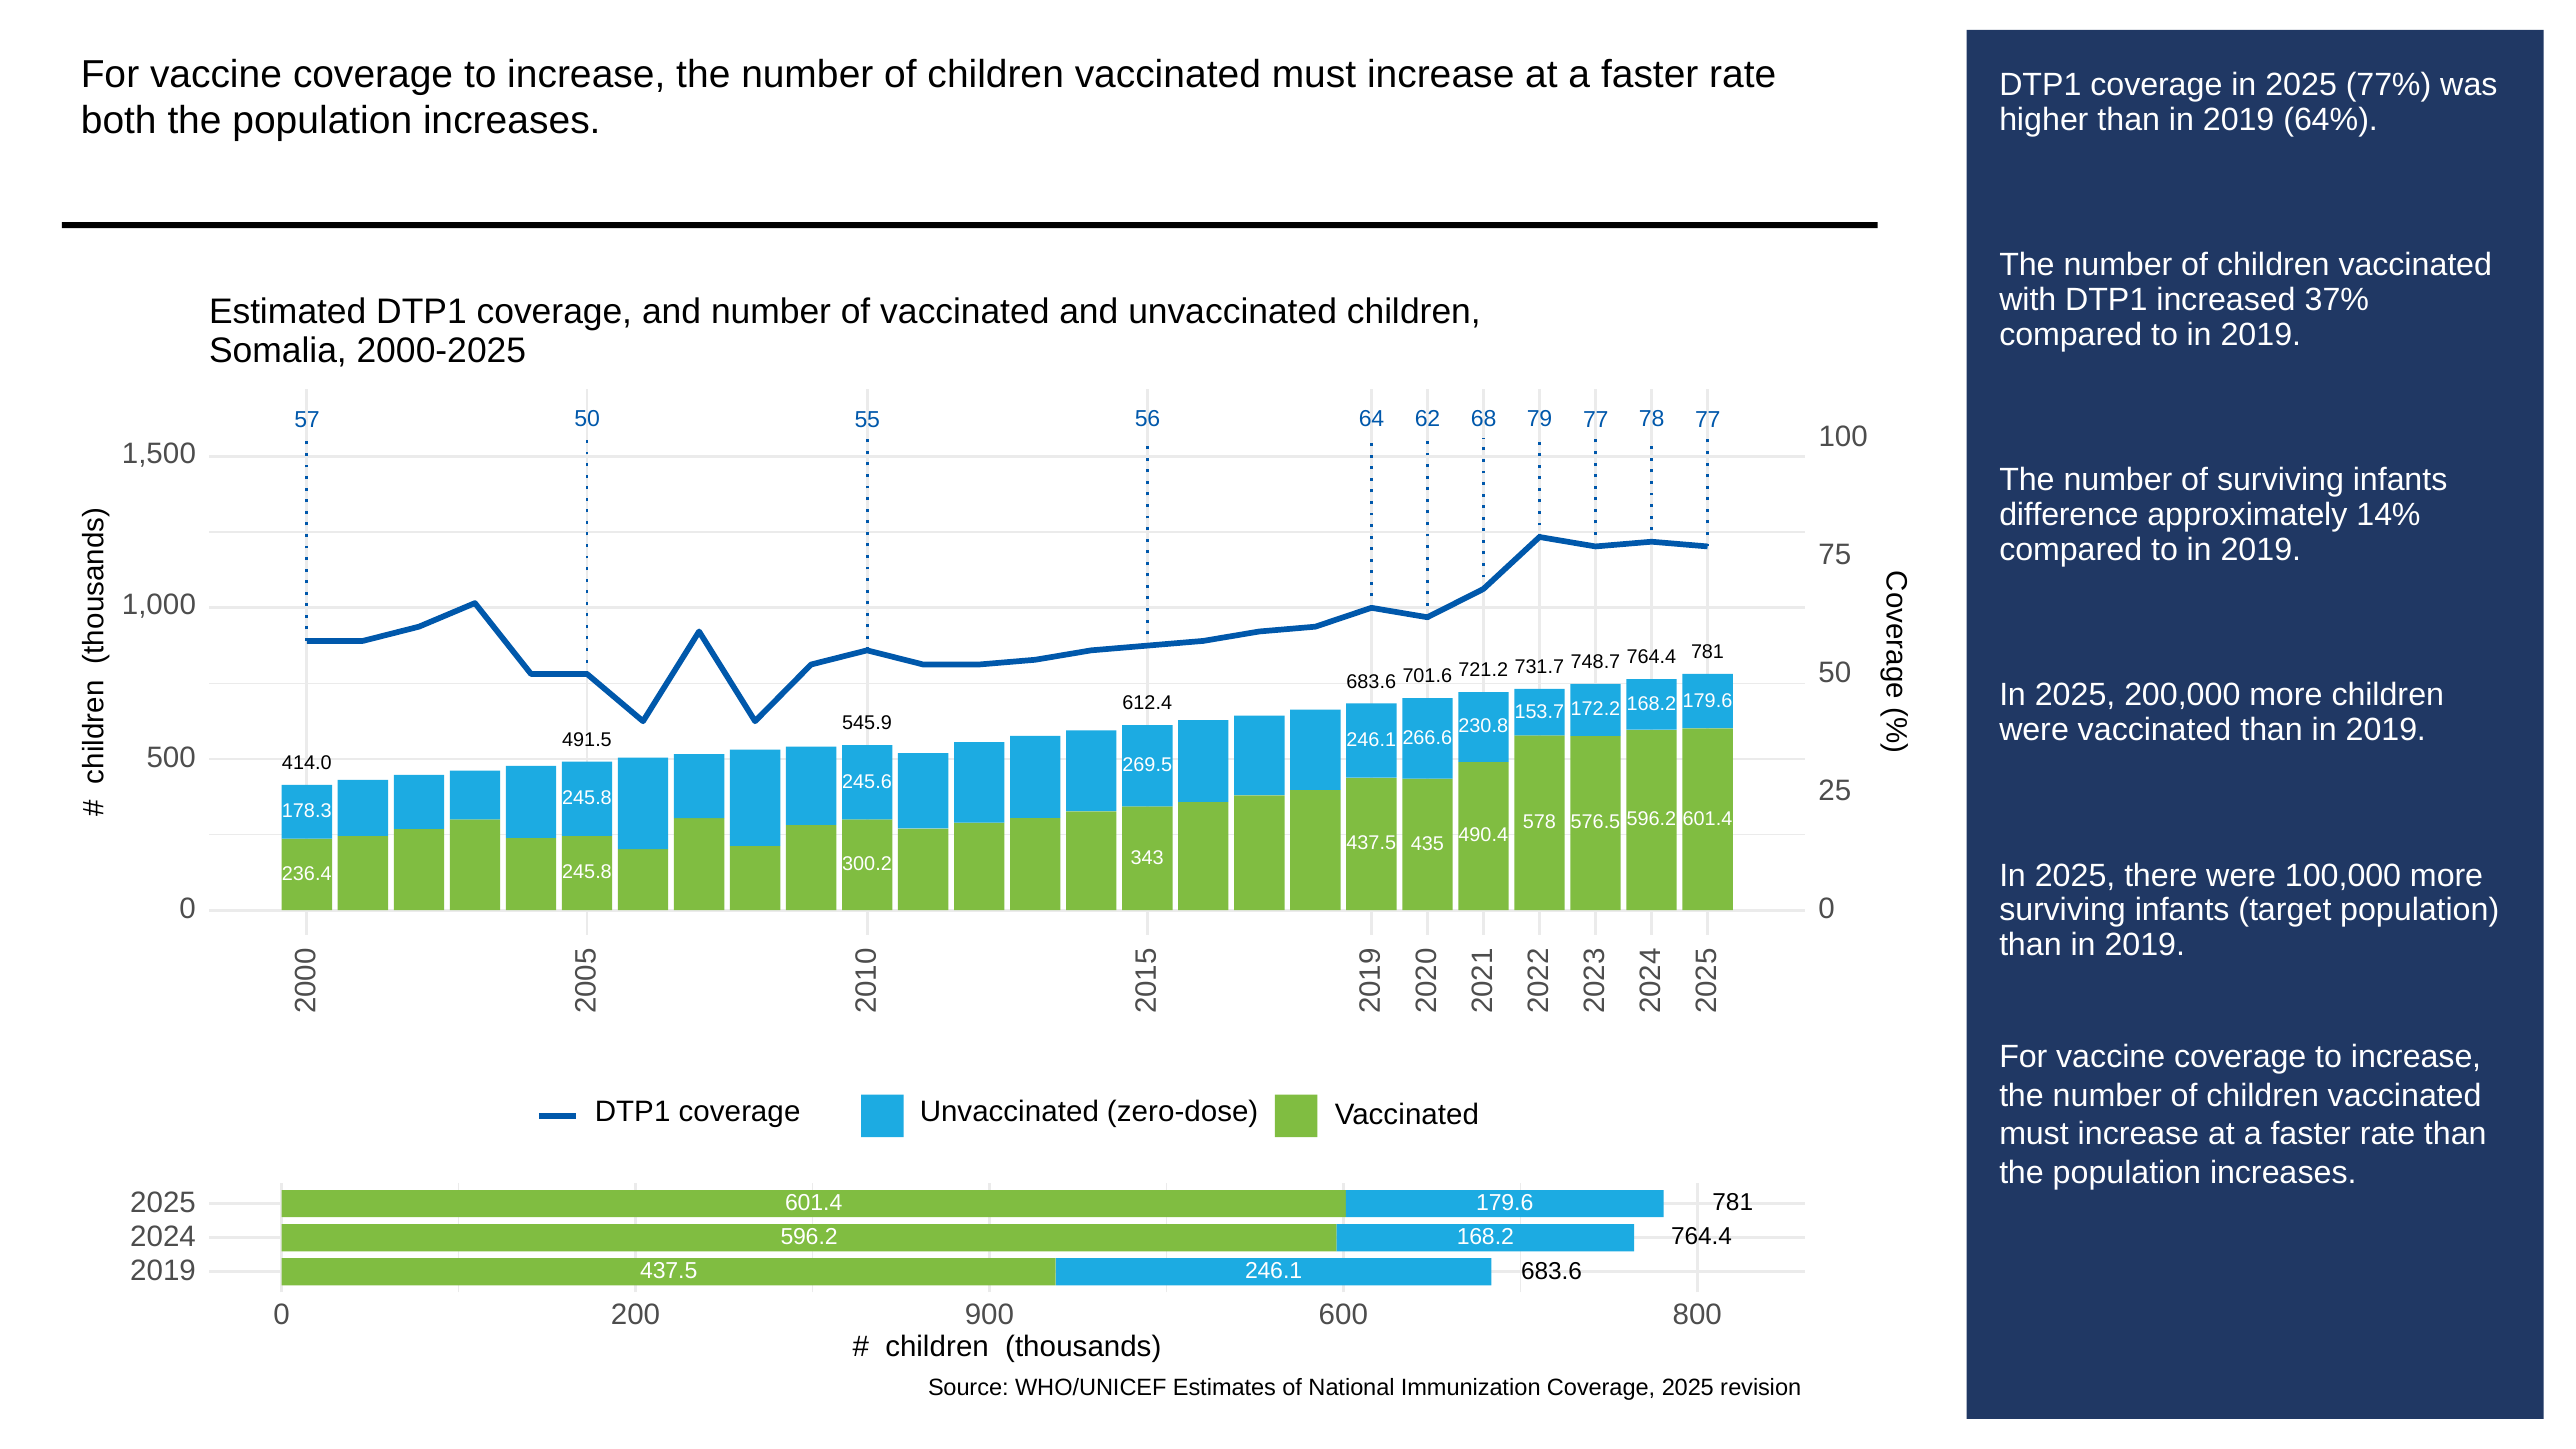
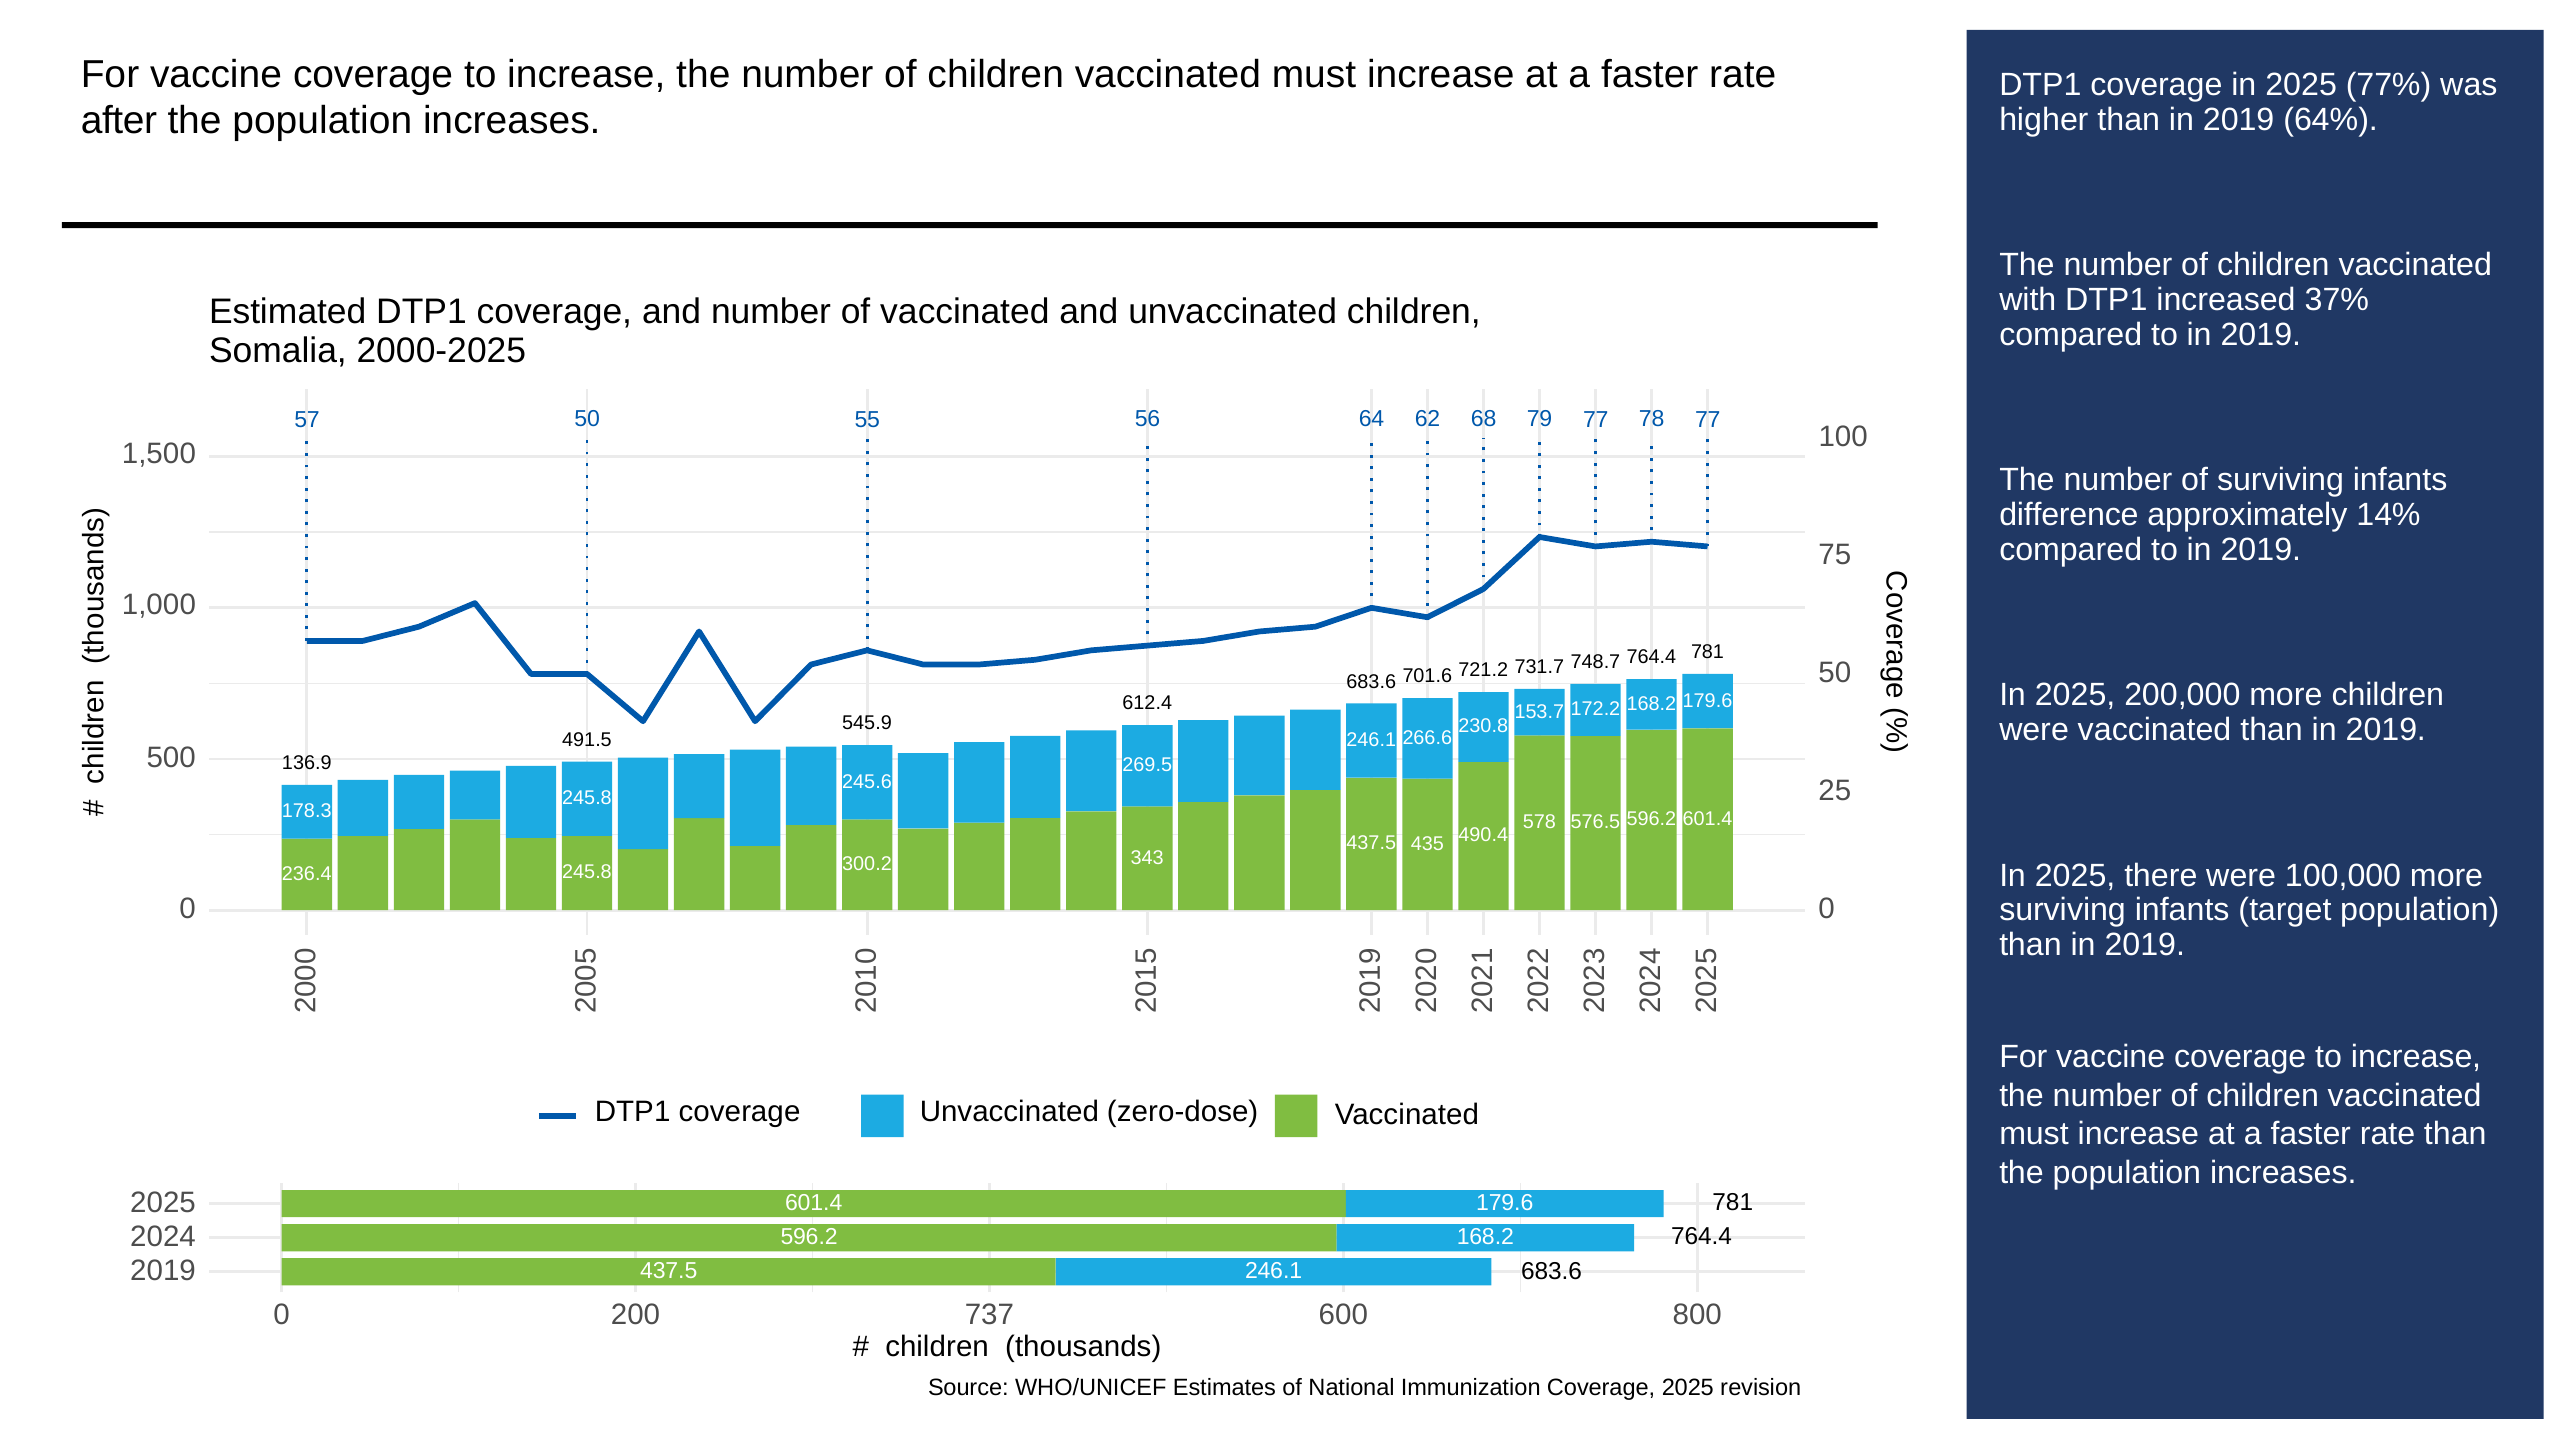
both: both -> after
414.0: 414.0 -> 136.9
900: 900 -> 737
